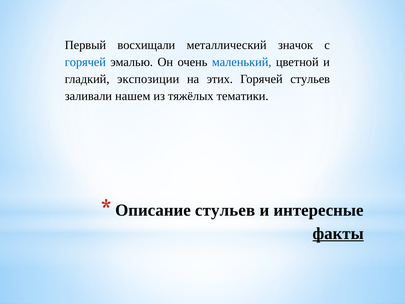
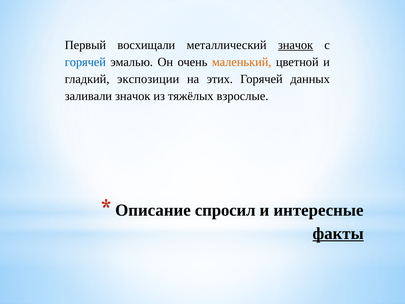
значок at (296, 45) underline: none -> present
маленький colour: blue -> orange
Горячей стульев: стульев -> данных
заливали нашем: нашем -> значок
тематики: тематики -> взрослые
стульев at (225, 210): стульев -> спросил
